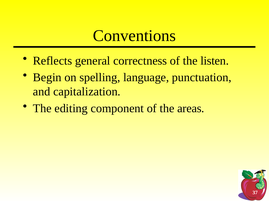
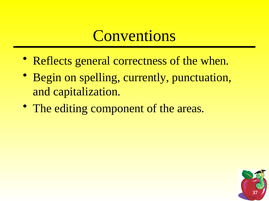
listen: listen -> when
language: language -> currently
